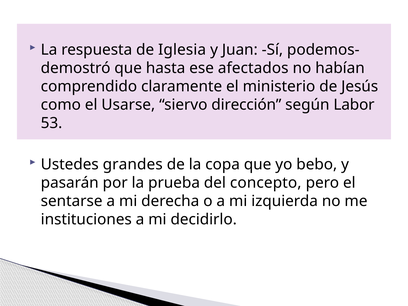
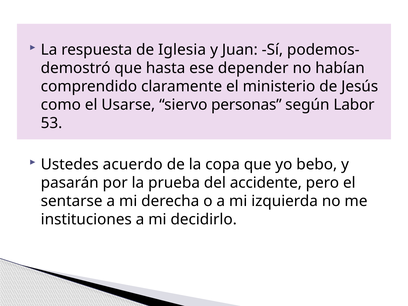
afectados: afectados -> depender
dirección: dirección -> personas
grandes: grandes -> acuerdo
concepto: concepto -> accidente
